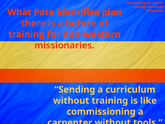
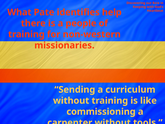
plan: plan -> help
before: before -> people
